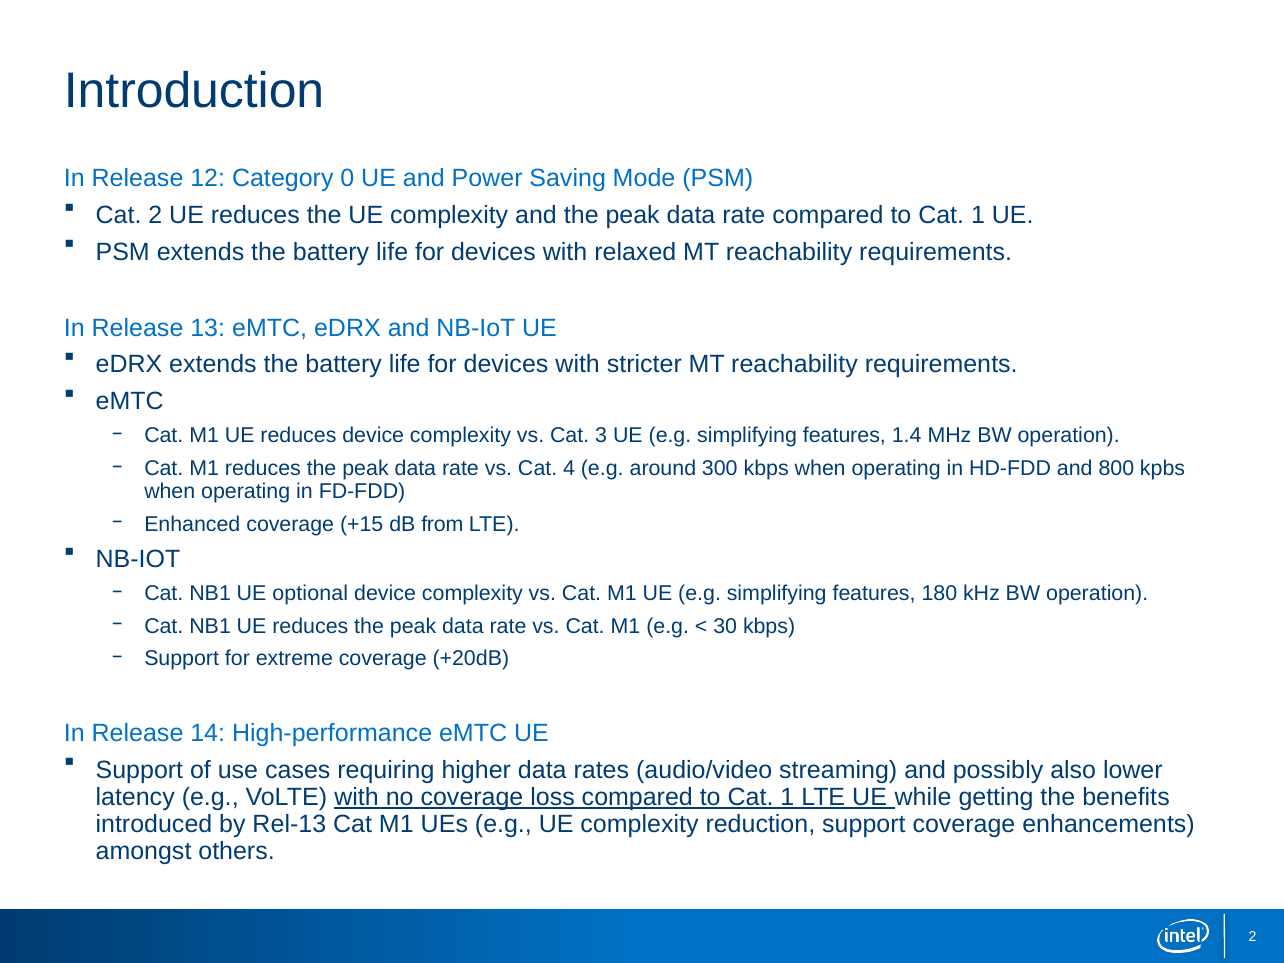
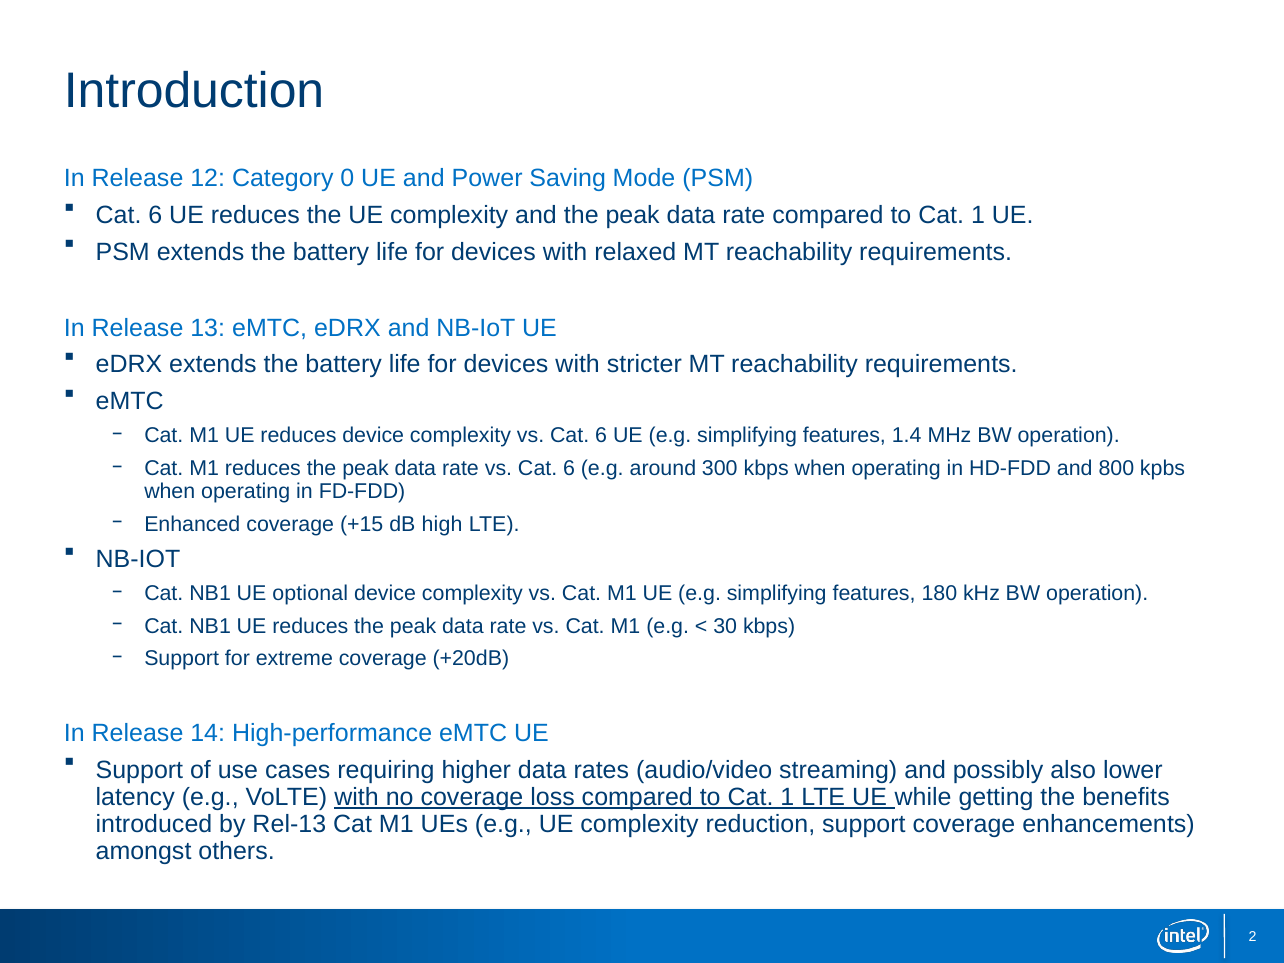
2 at (155, 215): 2 -> 6
complexity vs Cat 3: 3 -> 6
rate vs Cat 4: 4 -> 6
from: from -> high
